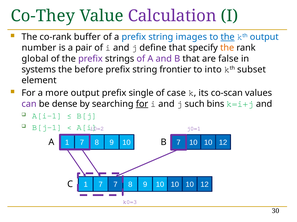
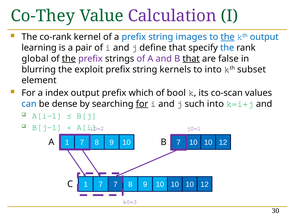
buffer: buffer -> kernel
number: number -> learning
the at (227, 48) colour: orange -> blue
the at (69, 59) underline: none -> present
that at (191, 59) underline: none -> present
systems: systems -> blurring
before: before -> exploit
frontier: frontier -> kernels
more: more -> index
single: single -> which
case: case -> bool
can colour: purple -> blue
such bins: bins -> into
